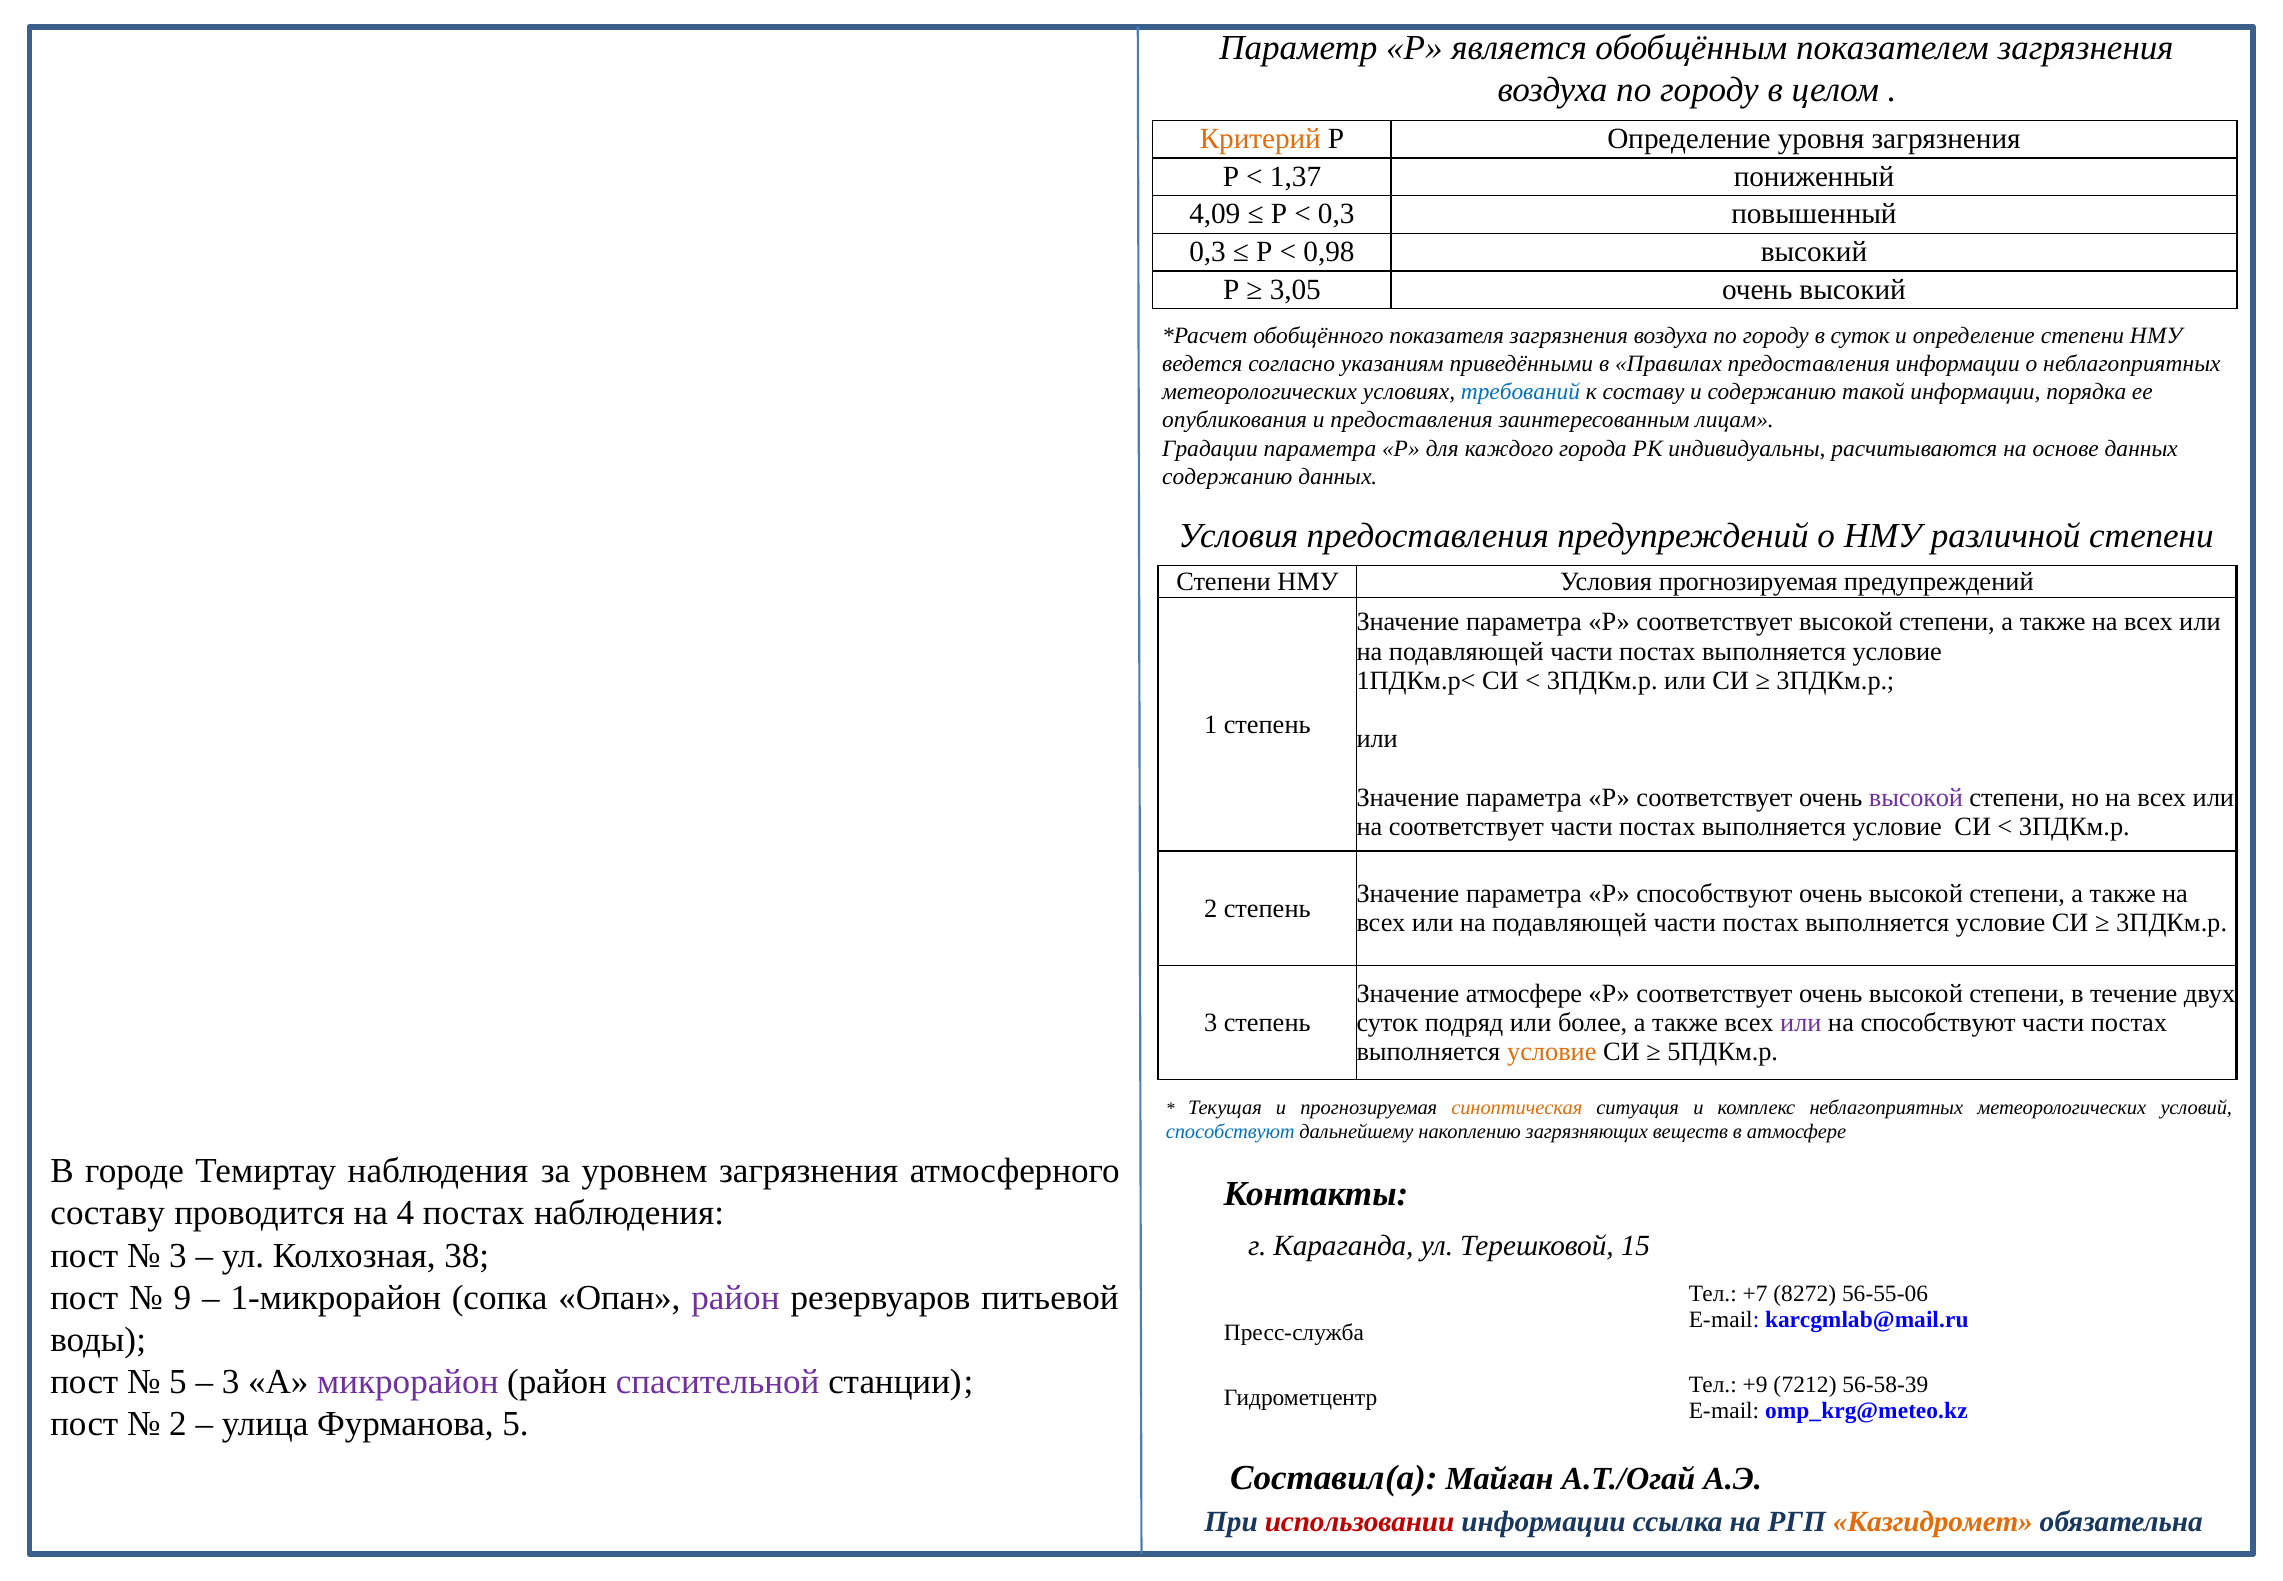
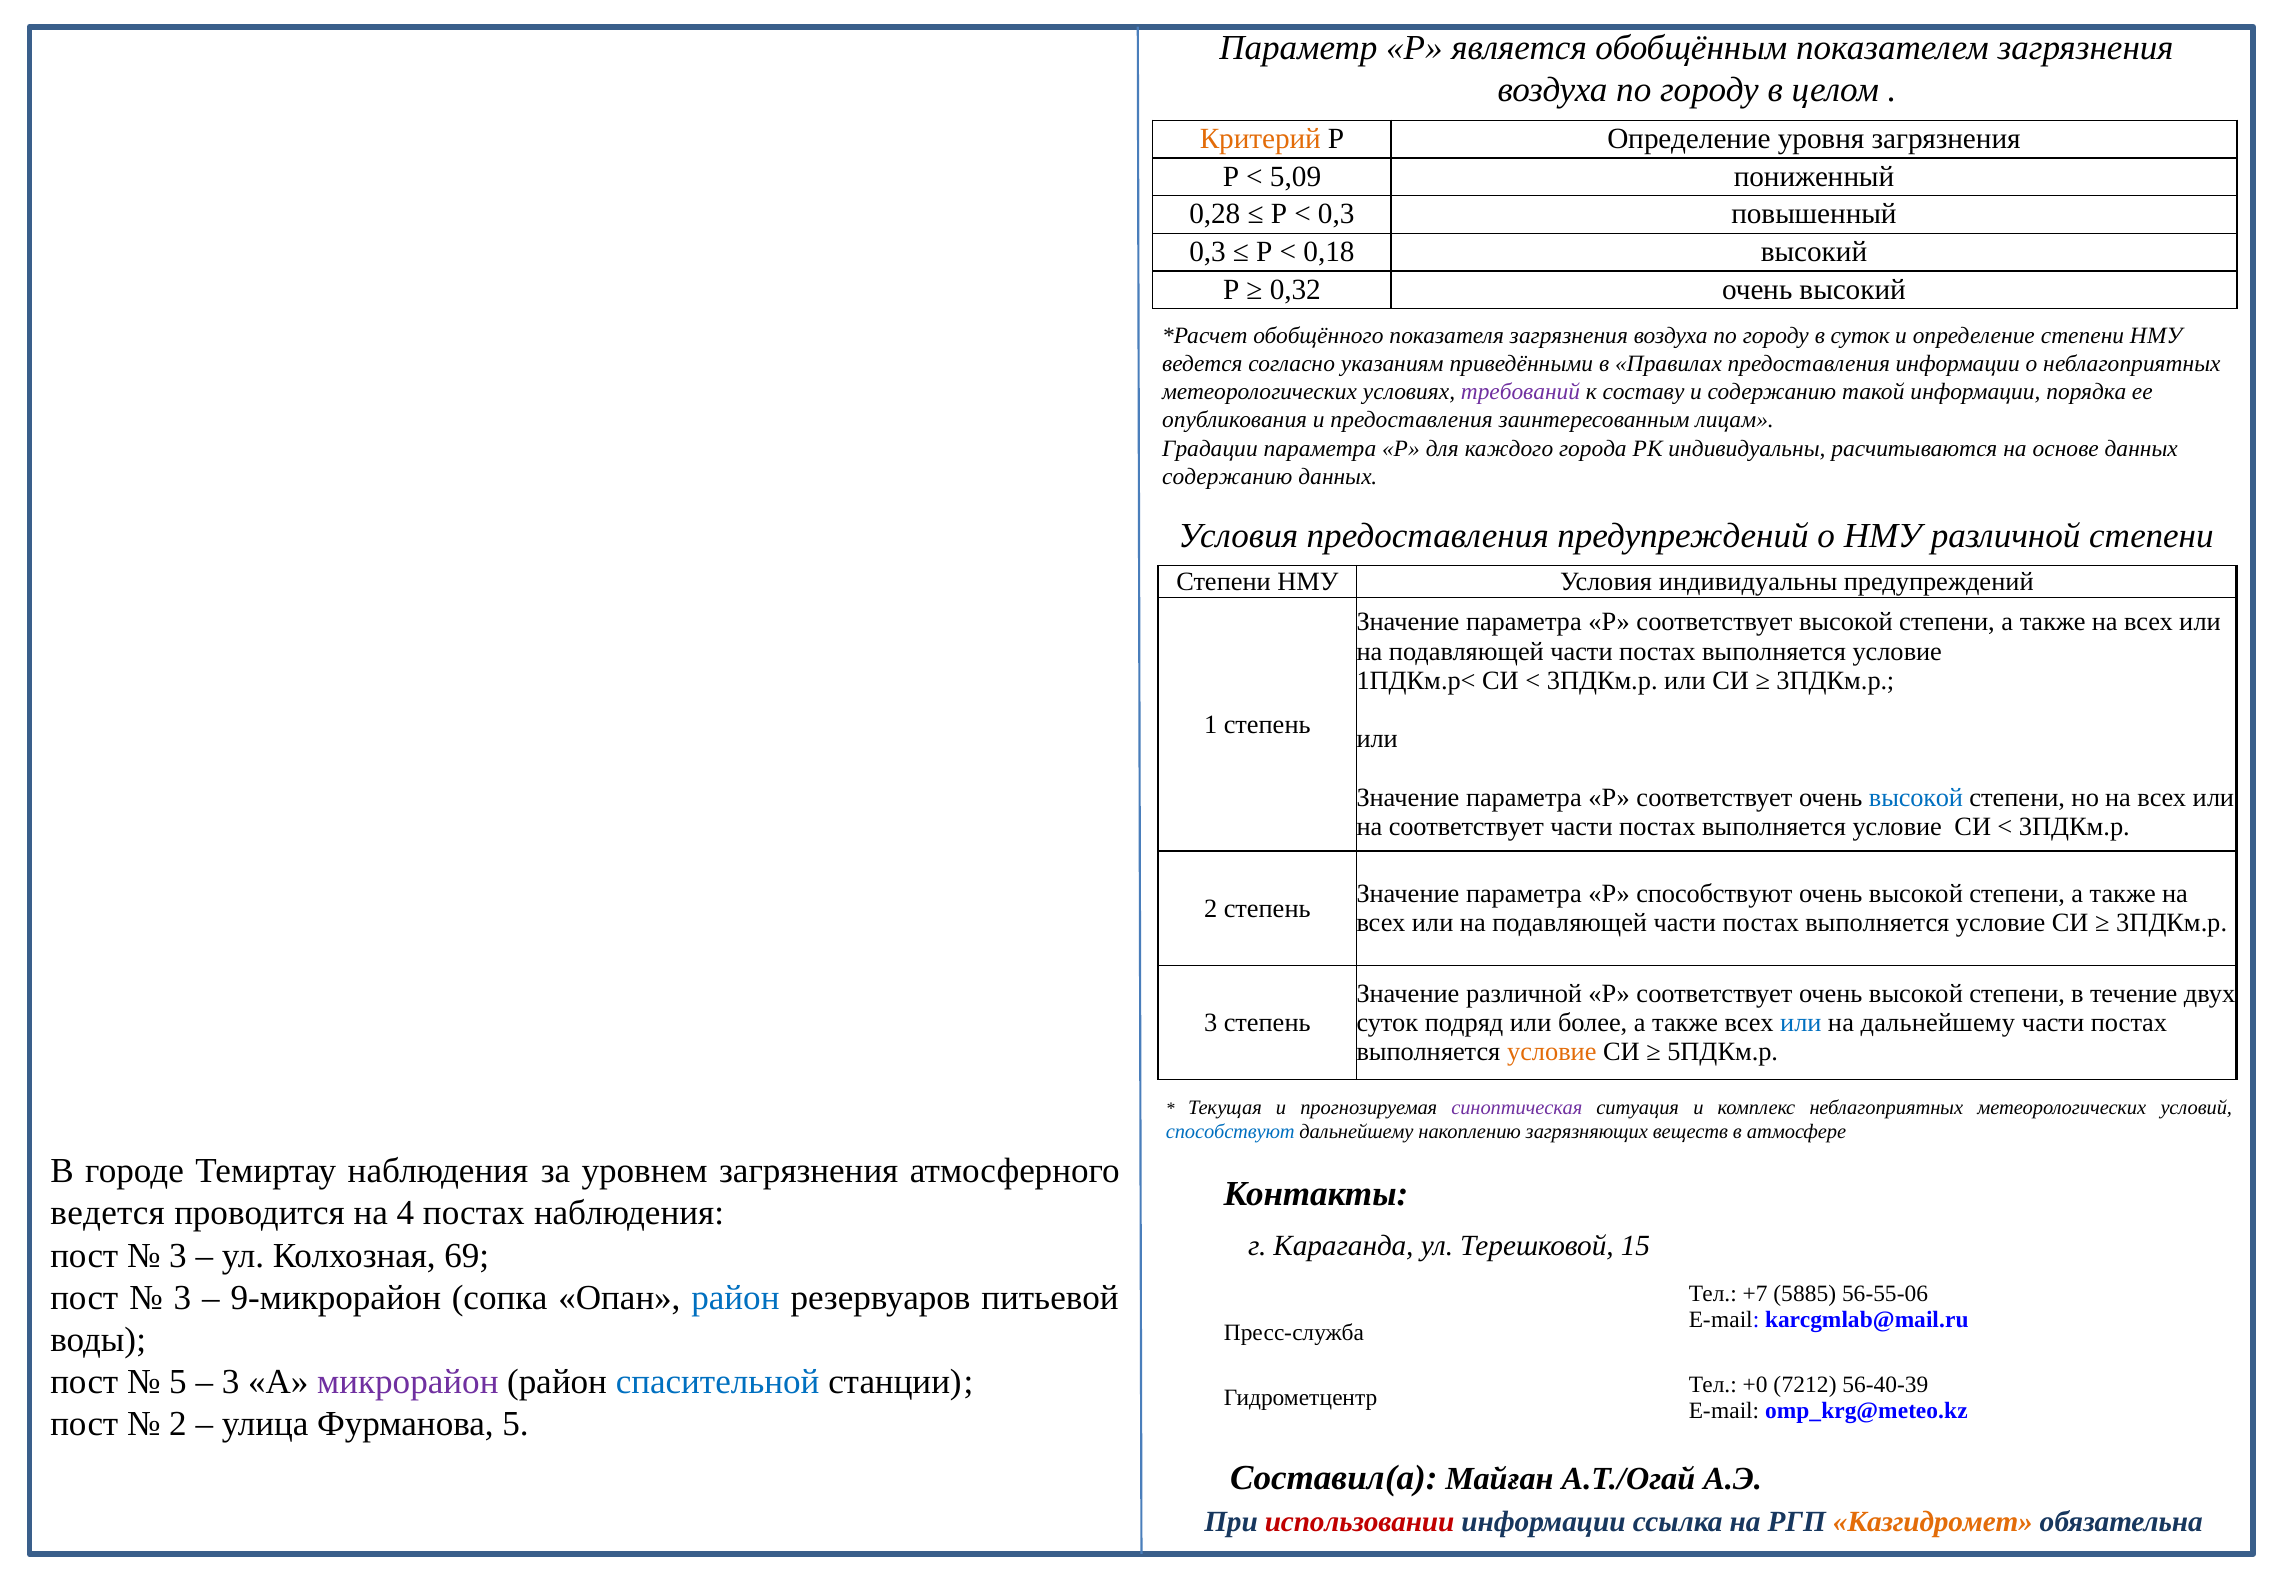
1,37: 1,37 -> 5,09
4,09: 4,09 -> 0,28
0,98: 0,98 -> 0,18
3,05: 3,05 -> 0,32
требований colour: blue -> purple
Условия прогнозируемая: прогнозируемая -> индивидуальны
высокой at (1916, 797) colour: purple -> blue
Значение атмосфере: атмосфере -> различной
или at (1801, 1022) colour: purple -> blue
на способствуют: способствуют -> дальнейшему
синоптическая colour: orange -> purple
составу at (108, 1213): составу -> ведется
38: 38 -> 69
9 at (182, 1297): 9 -> 3
1-микрорайон: 1-микрорайон -> 9-микрорайон
район at (735, 1297) colour: purple -> blue
8272: 8272 -> 5885
спасительной colour: purple -> blue
+9: +9 -> +0
56-58-39: 56-58-39 -> 56-40-39
